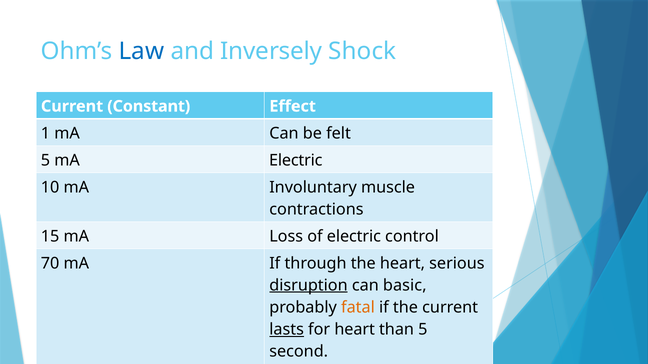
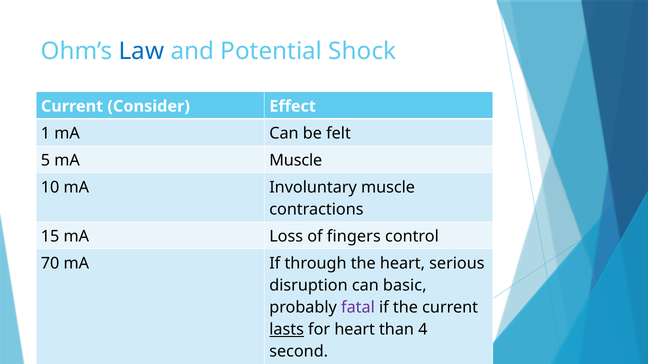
Inversely: Inversely -> Potential
Constant: Constant -> Consider
mA Electric: Electric -> Muscle
of electric: electric -> fingers
disruption underline: present -> none
fatal colour: orange -> purple
than 5: 5 -> 4
